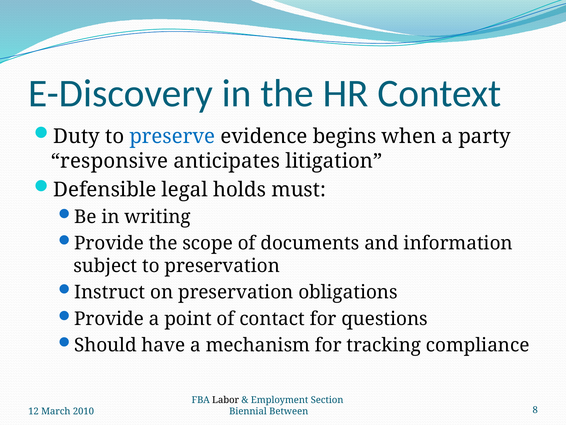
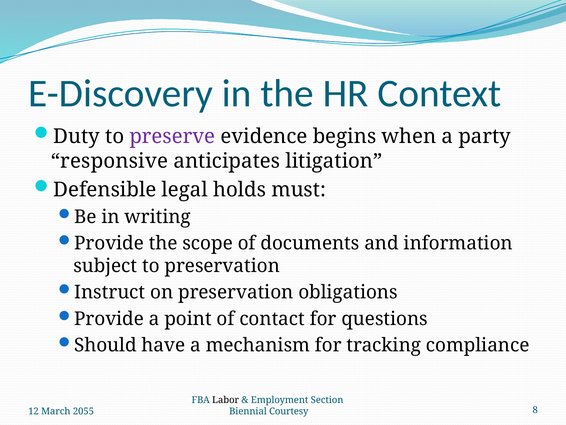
preserve colour: blue -> purple
2010: 2010 -> 2055
Between: Between -> Courtesy
